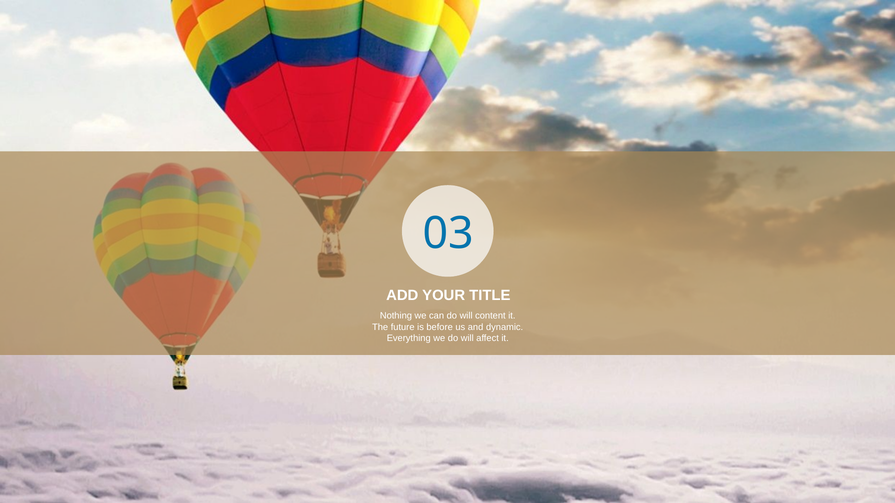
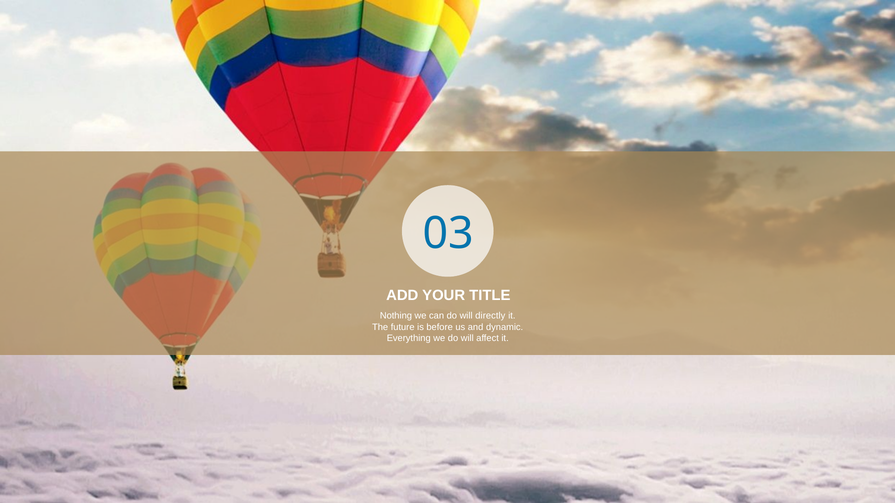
content: content -> directly
